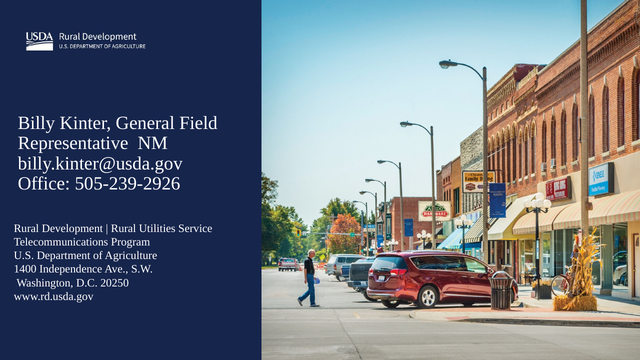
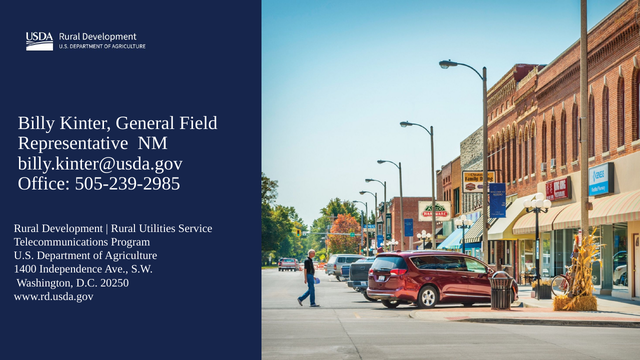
505-239-2926: 505-239-2926 -> 505-239-2985
